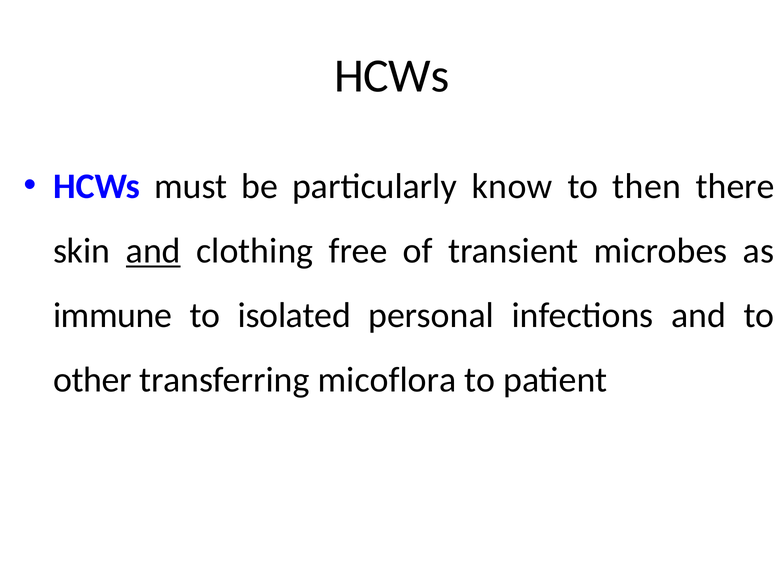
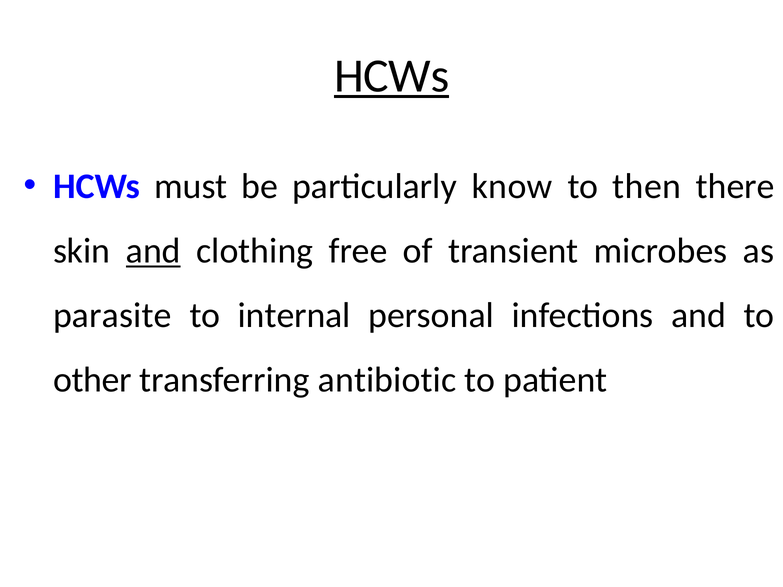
HCWs at (392, 76) underline: none -> present
immune: immune -> parasite
isolated: isolated -> internal
micoflora: micoflora -> antibiotic
